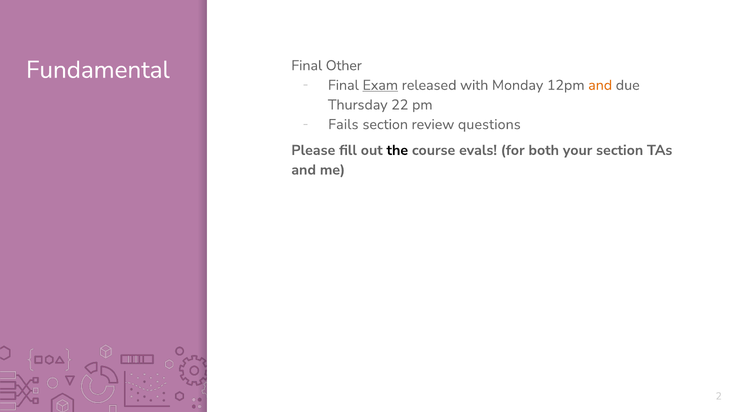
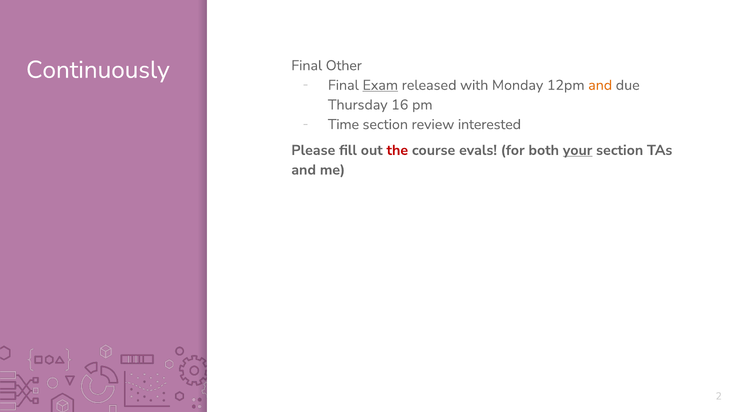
Fundamental: Fundamental -> Continuously
22: 22 -> 16
Fails: Fails -> Time
questions: questions -> interested
the colour: black -> red
your underline: none -> present
